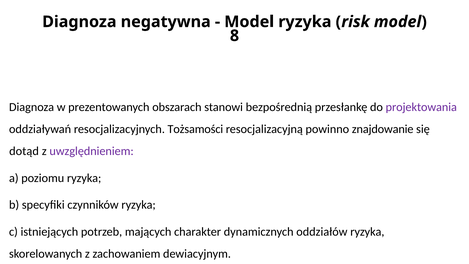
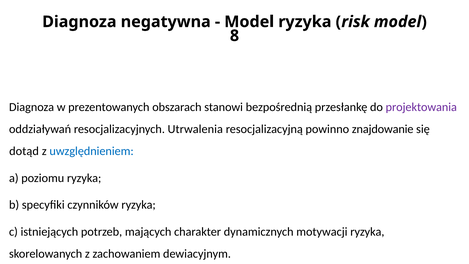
Tożsamości: Tożsamości -> Utrwalenia
uwzględnieniem colour: purple -> blue
oddziałów: oddziałów -> motywacji
